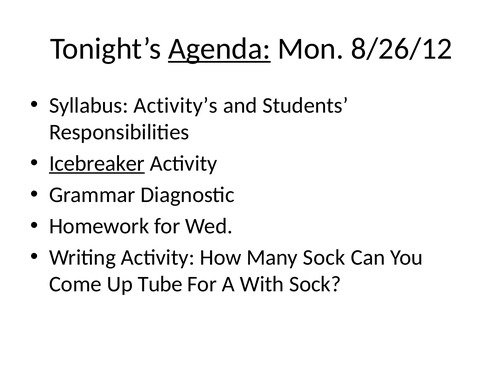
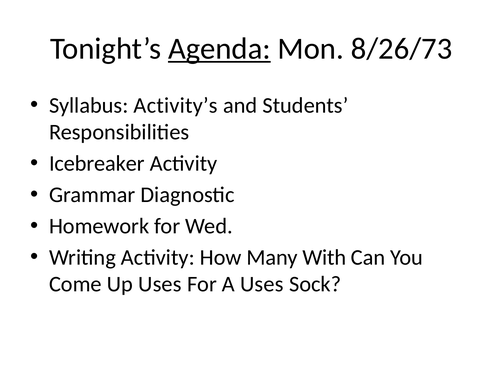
8/26/12: 8/26/12 -> 8/26/73
Icebreaker underline: present -> none
Many Sock: Sock -> With
Up Tube: Tube -> Uses
A With: With -> Uses
